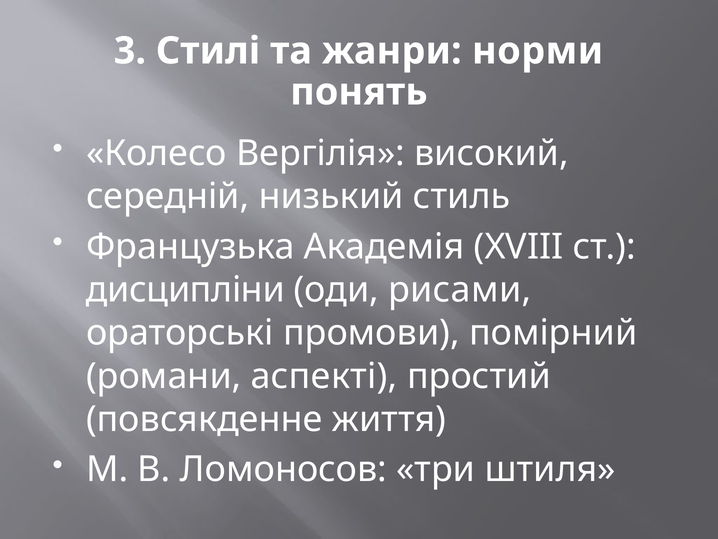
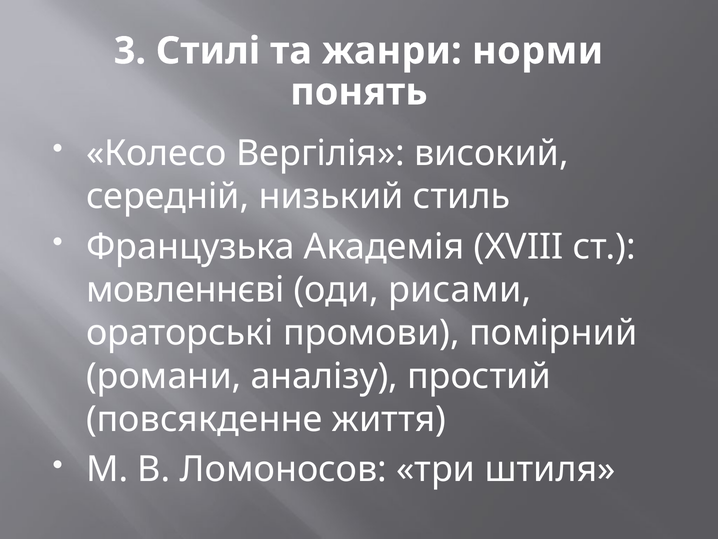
дисципліни: дисципліни -> мовленнєві
аспекті: аспекті -> аналізу
